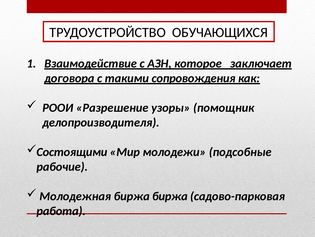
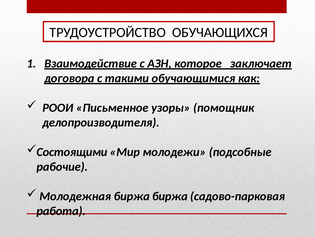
сопровождения: сопровождения -> обучающимися
Разрешение: Разрешение -> Письменное
